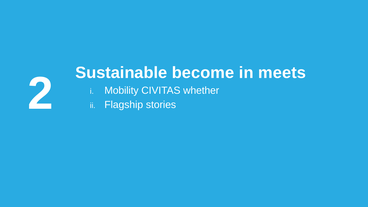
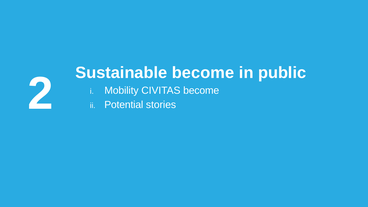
meets: meets -> public
CIVITAS whether: whether -> become
Flagship: Flagship -> Potential
